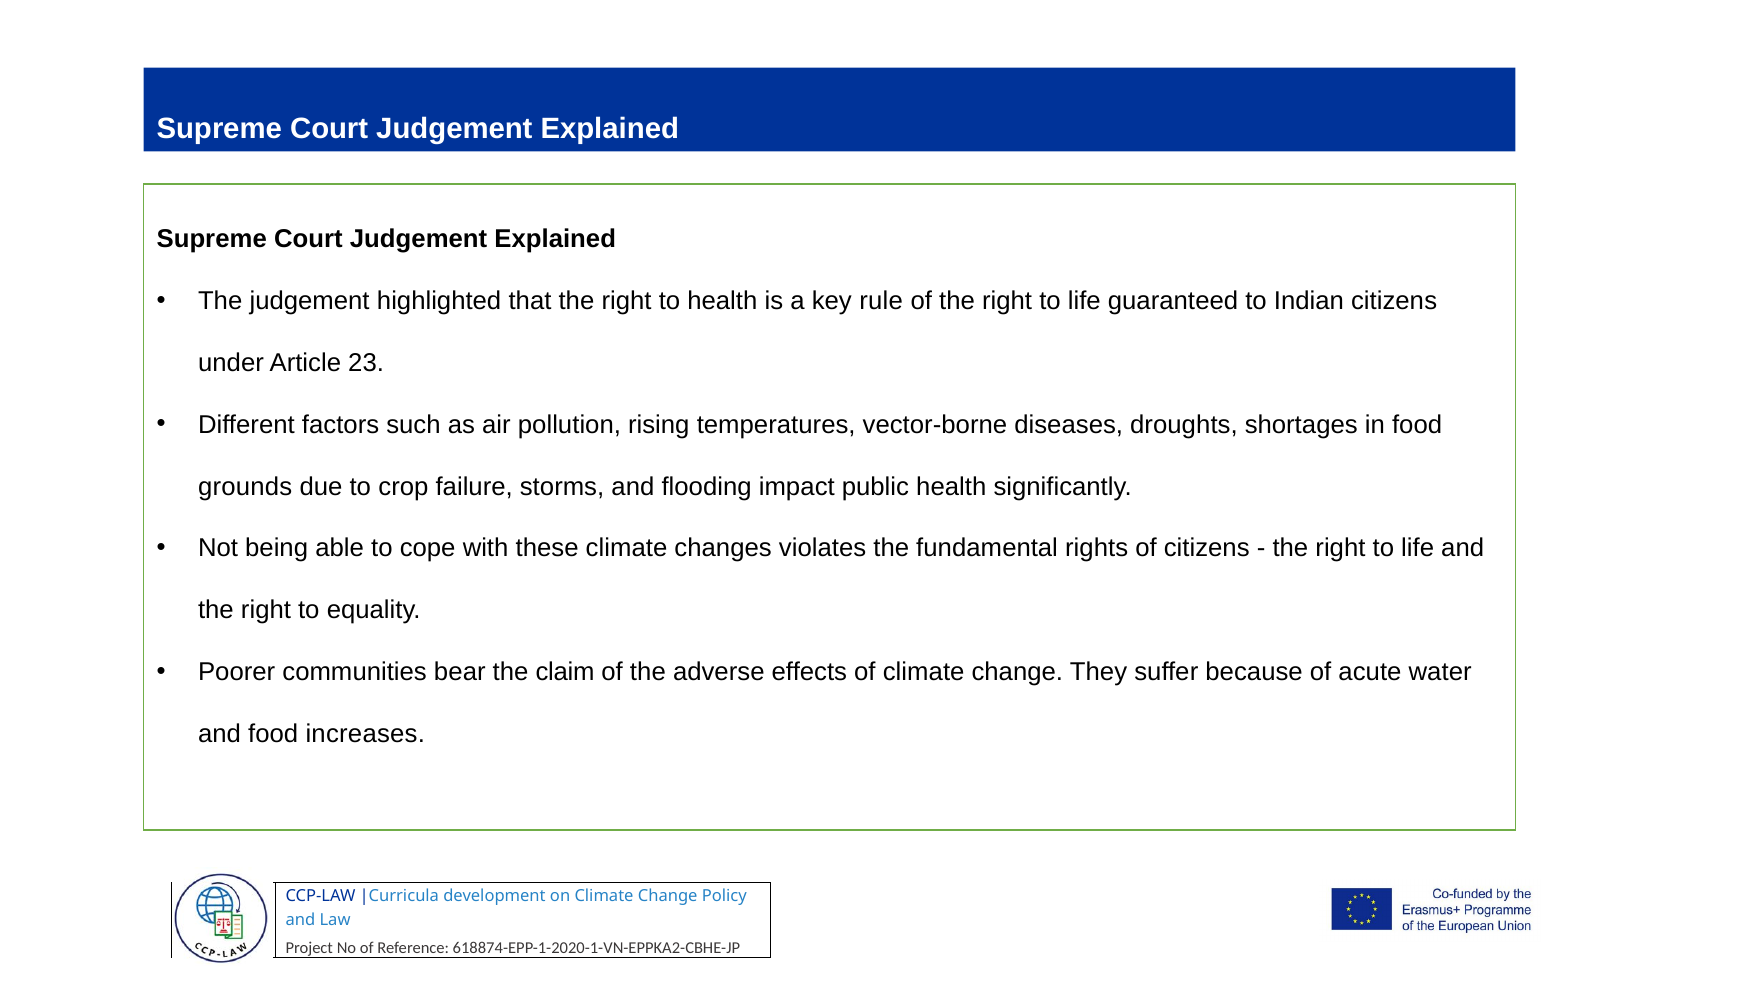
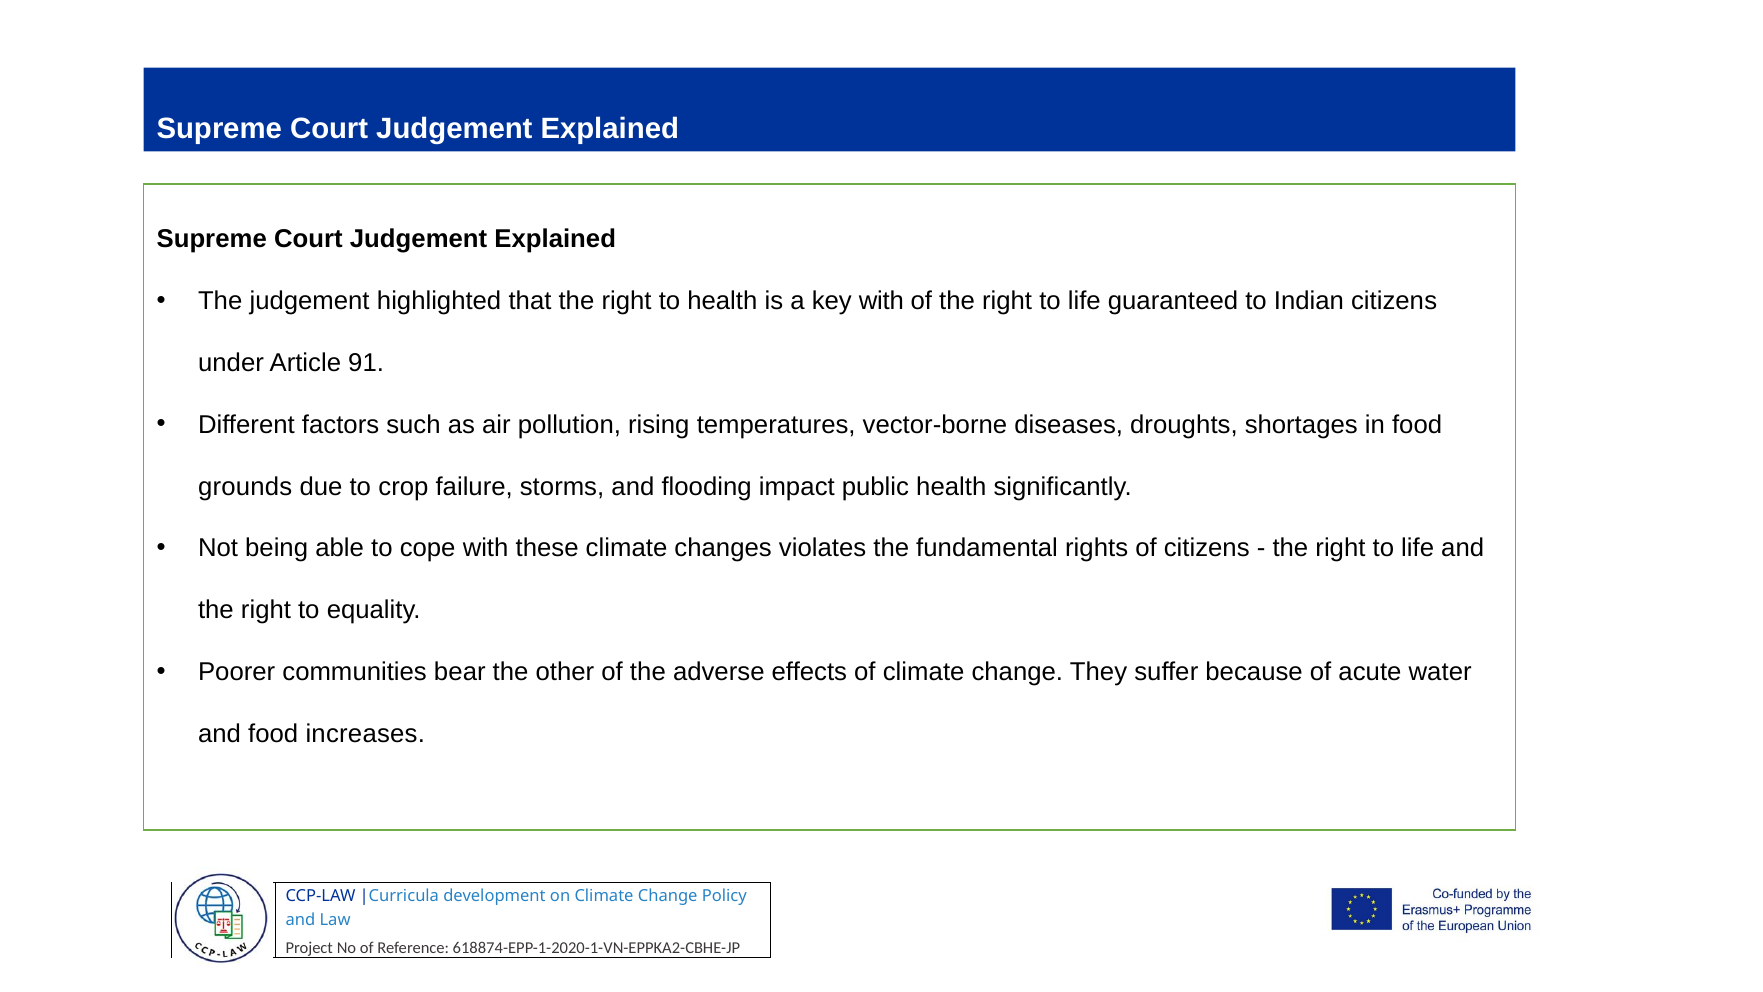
key rule: rule -> with
23: 23 -> 91
claim: claim -> other
